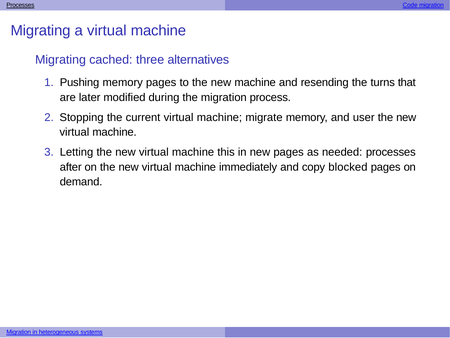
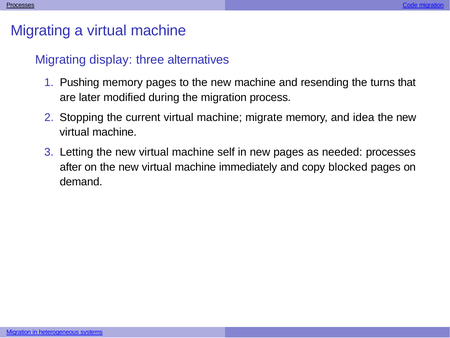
cached: cached -> display
user: user -> idea
this: this -> self
